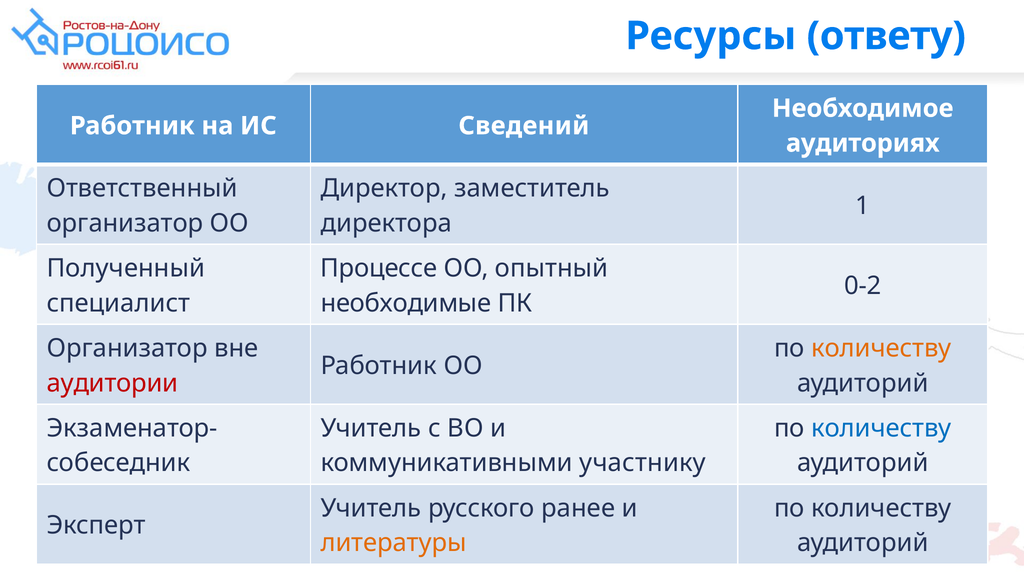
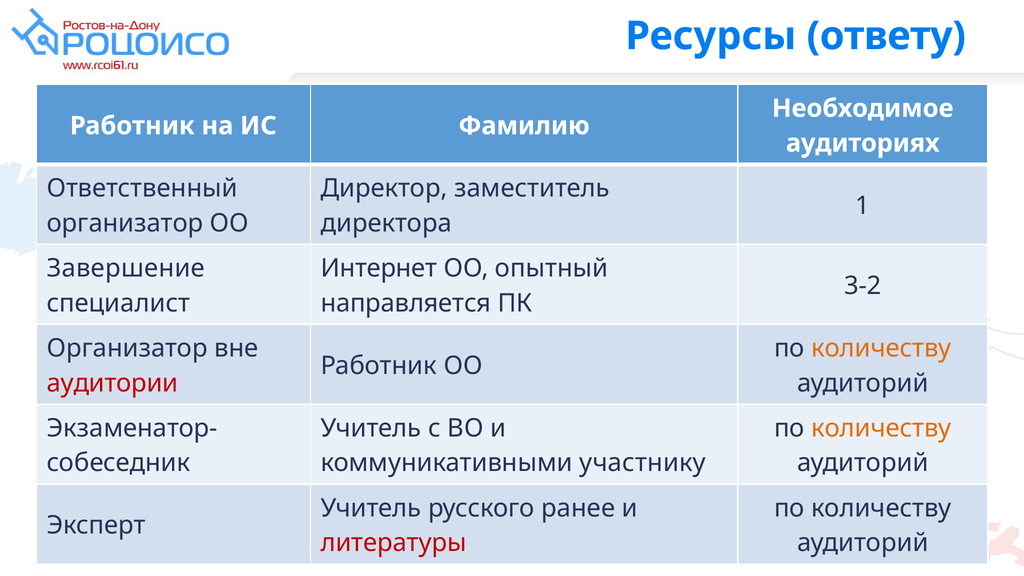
Сведений: Сведений -> Фамилию
Полученный: Полученный -> Завершение
Процессе: Процессе -> Интернет
0-2: 0-2 -> 3-2
необходимые: необходимые -> направляется
количеству at (881, 428) colour: blue -> orange
литературы colour: orange -> red
